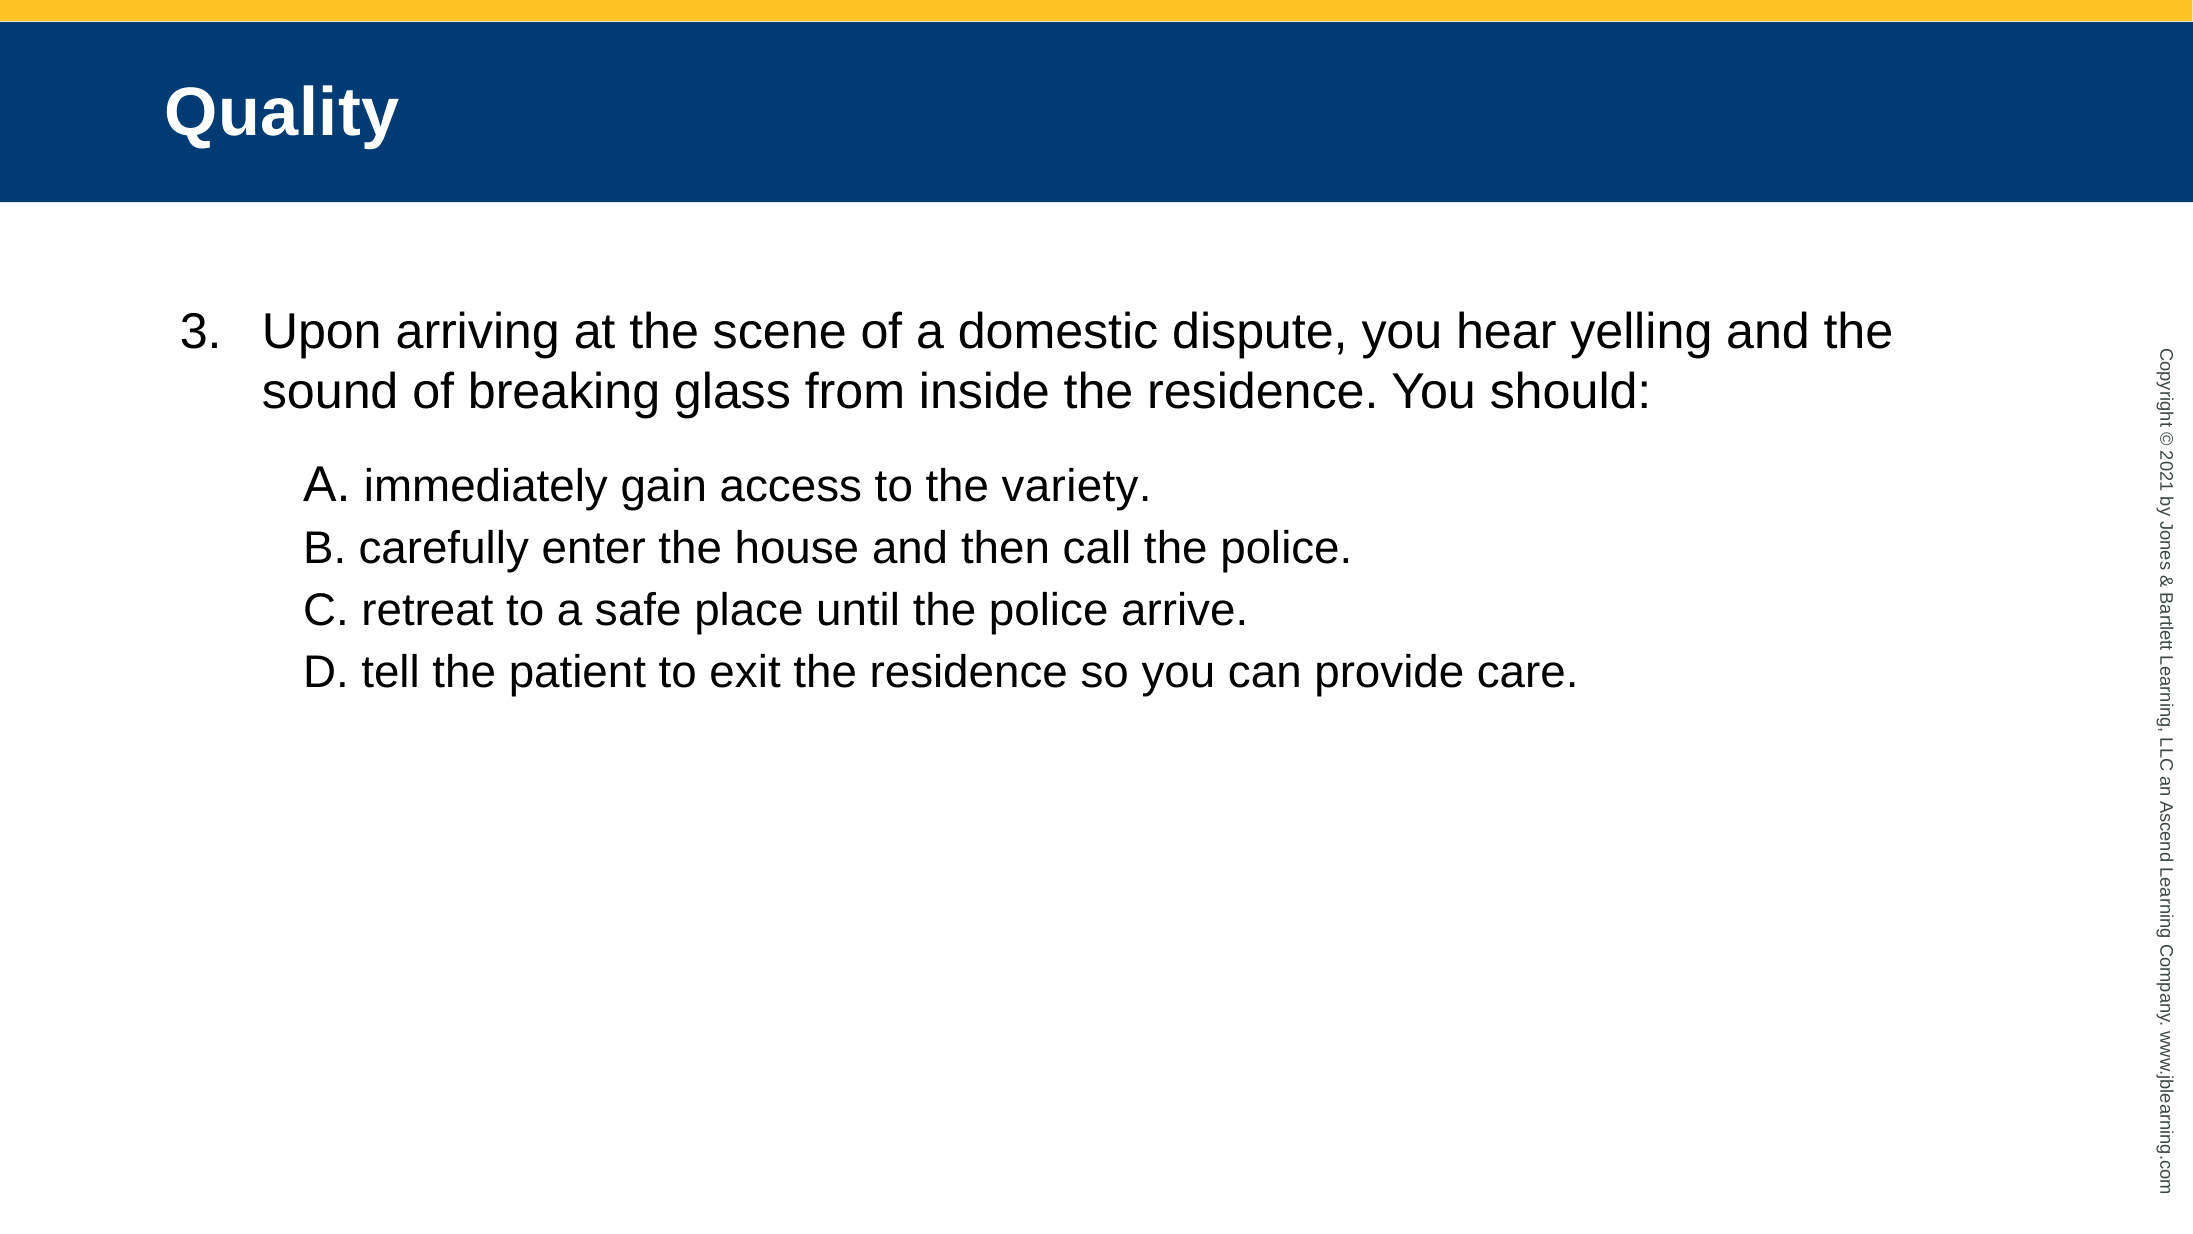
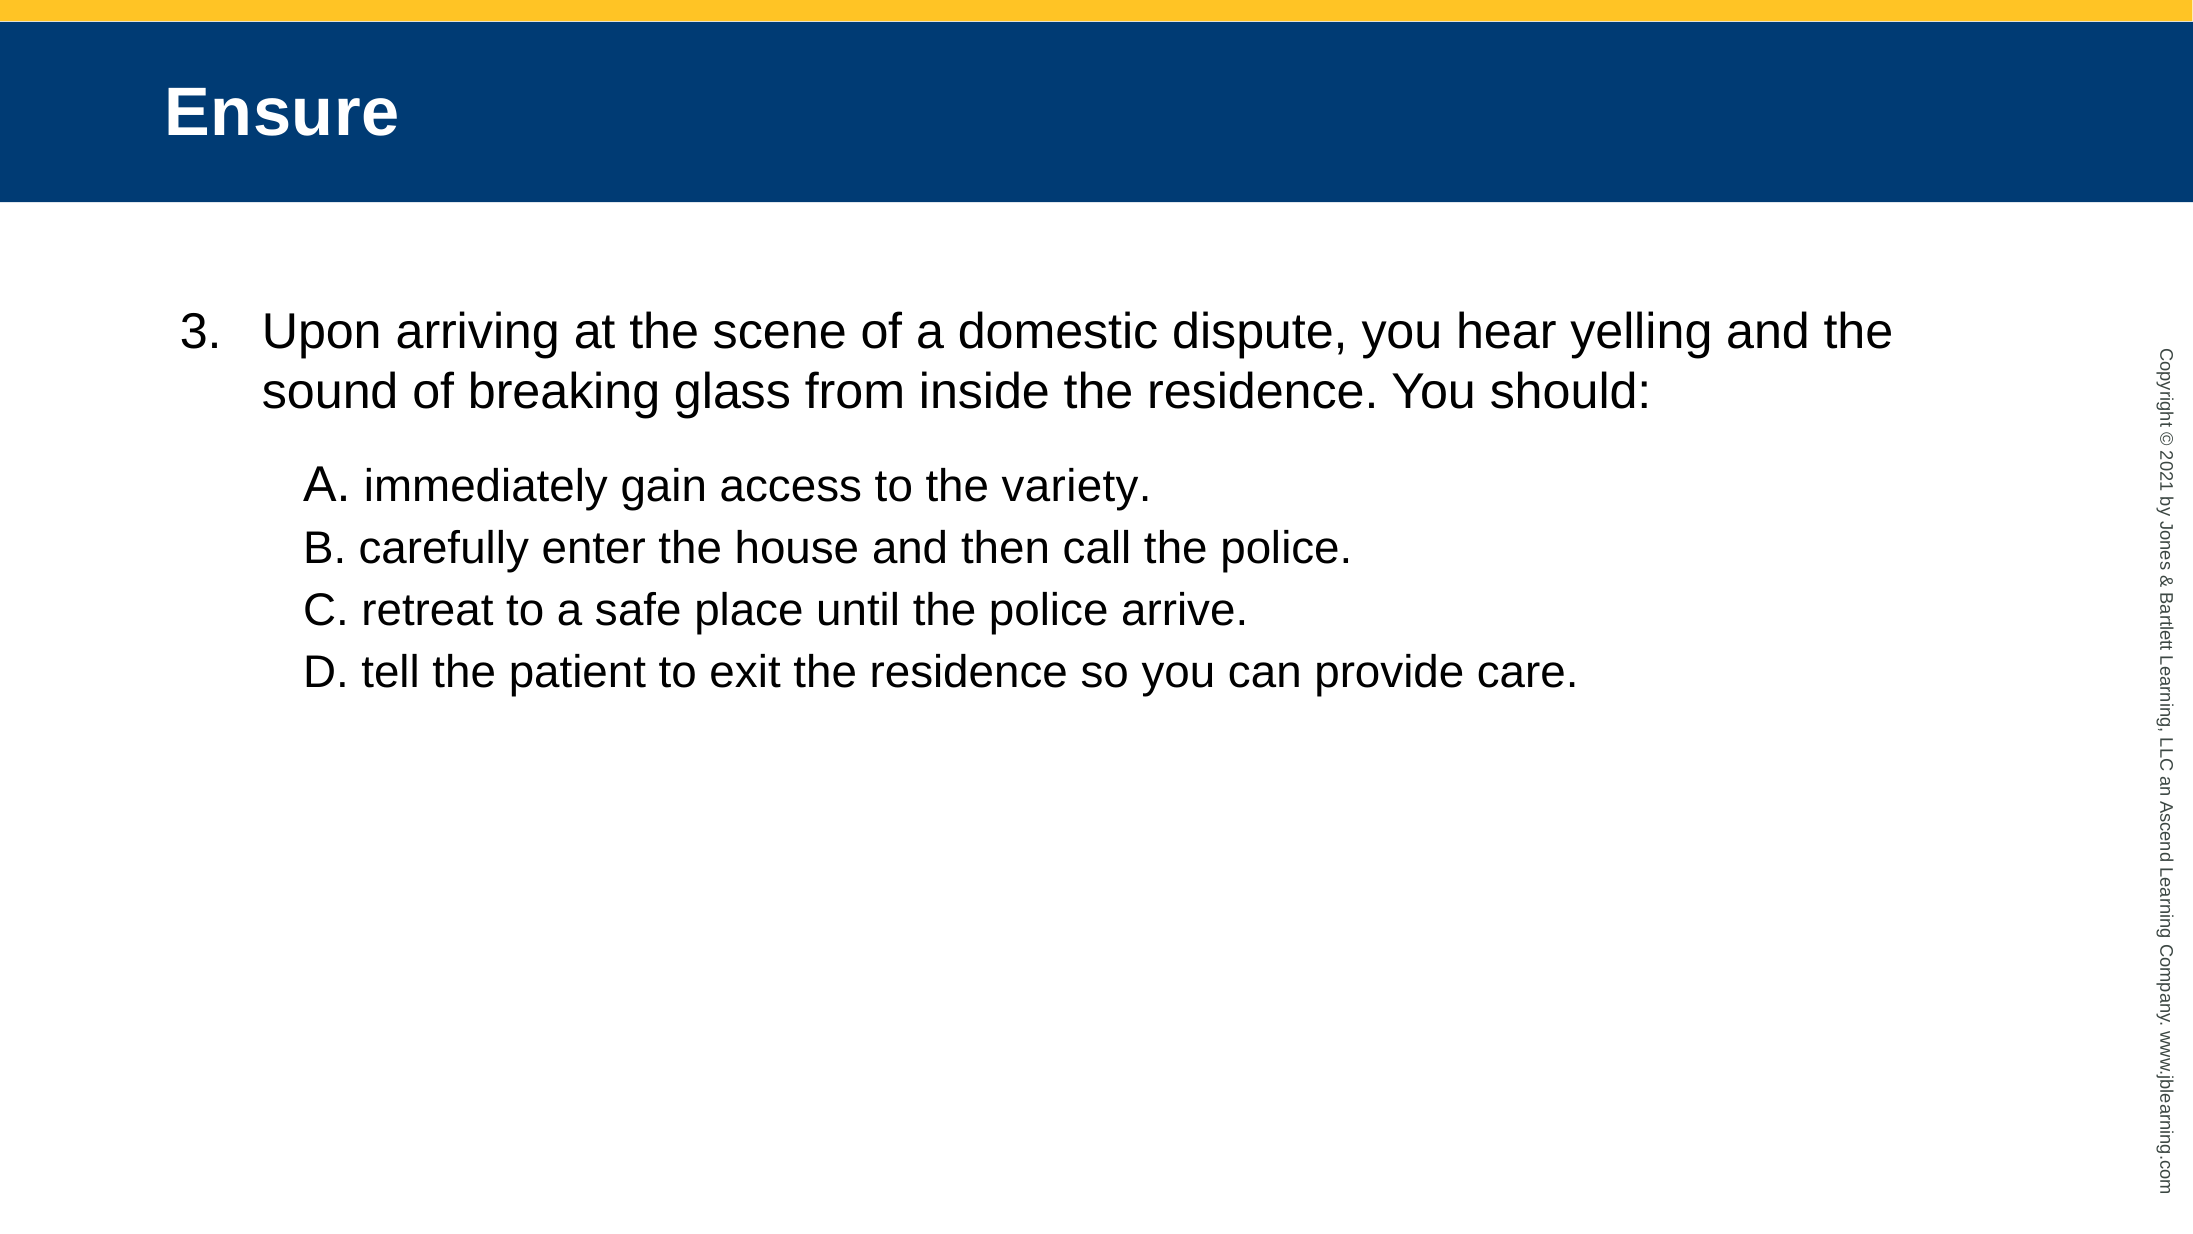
Quality: Quality -> Ensure
